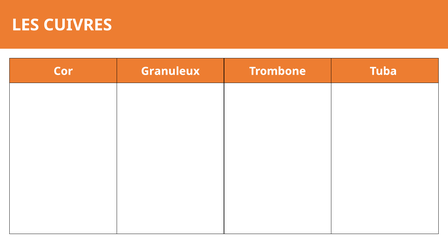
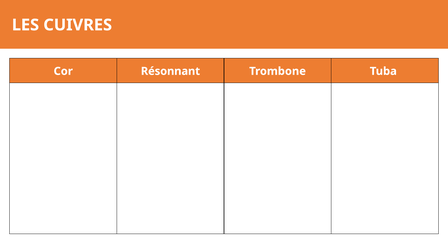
Granuleux: Granuleux -> Résonnant
